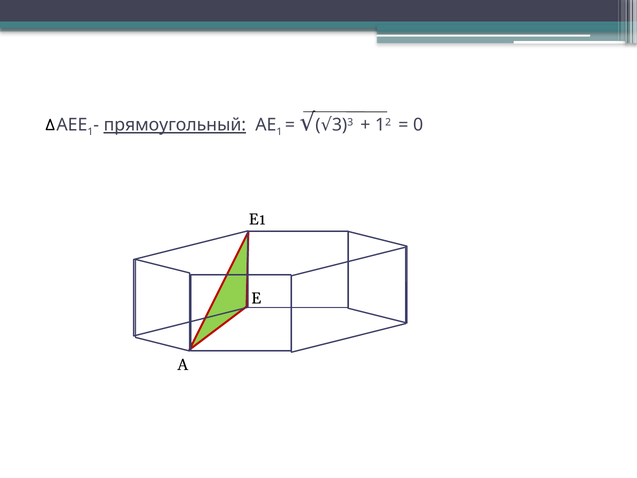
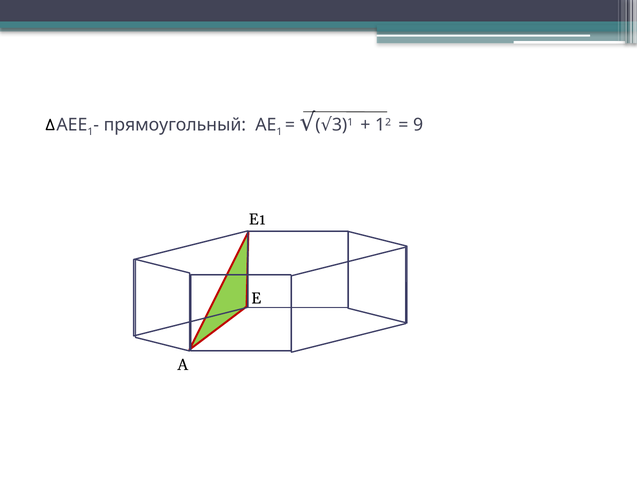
3 at (350, 122): 3 -> 1
0: 0 -> 9
прямоугольный underline: present -> none
